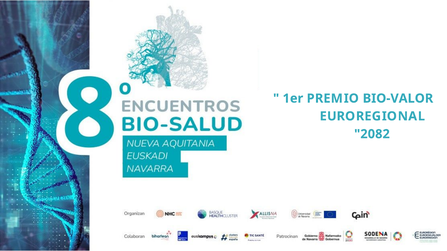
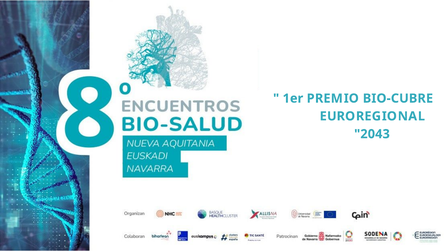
BIO-VALOR: BIO-VALOR -> BIO-CUBRE
2082: 2082 -> 2043
